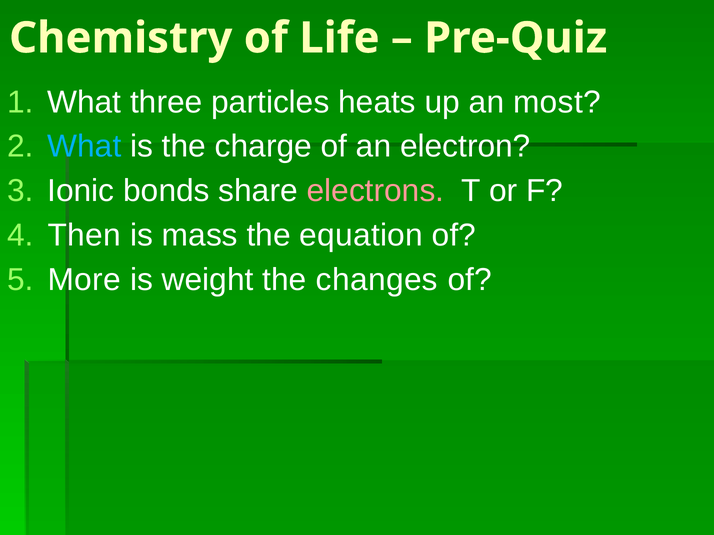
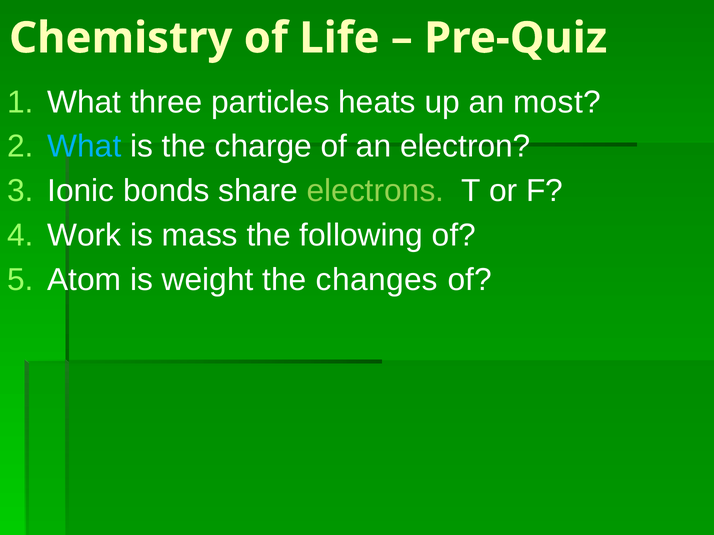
electrons colour: pink -> light green
Then: Then -> Work
equation: equation -> following
More: More -> Atom
